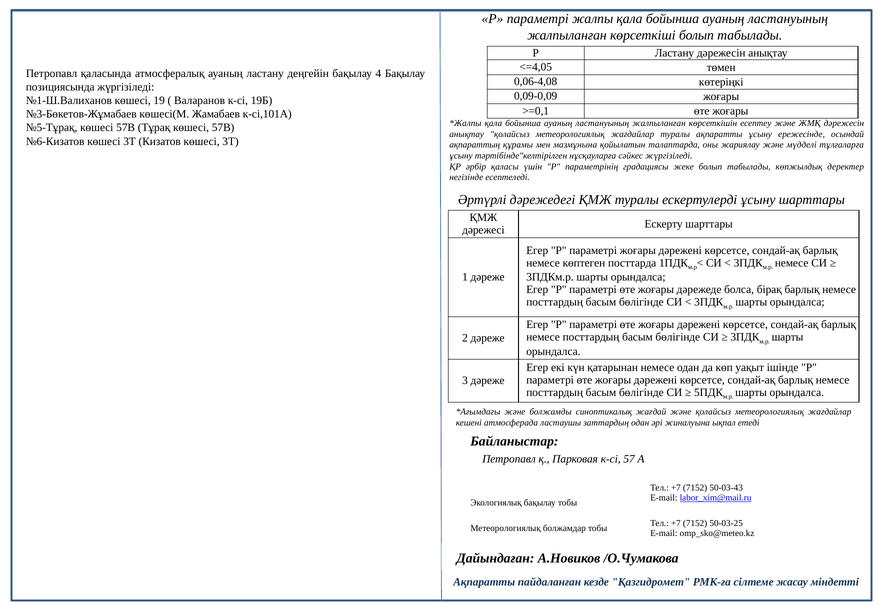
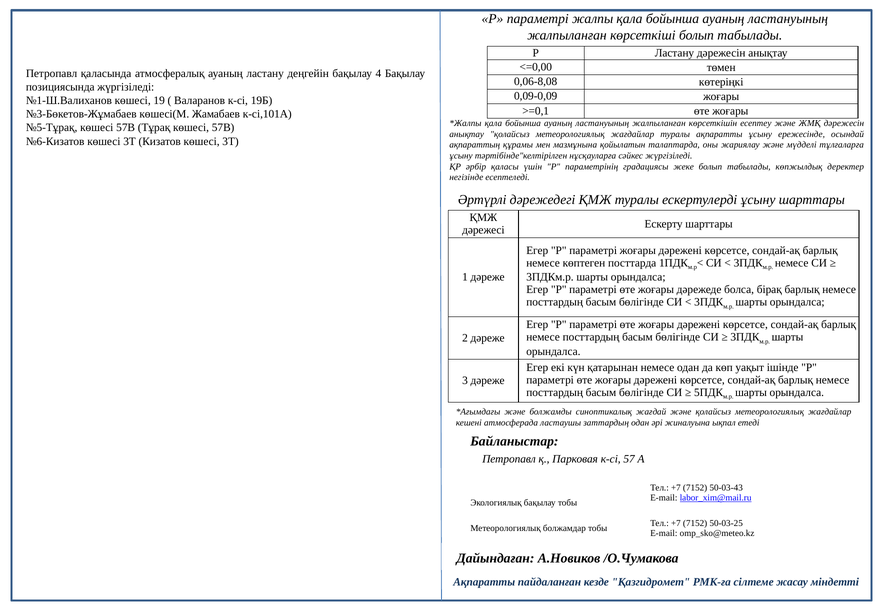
<=4,05: <=4,05 -> <=0,00
0,06-4,08: 0,06-4,08 -> 0,06-8,08
